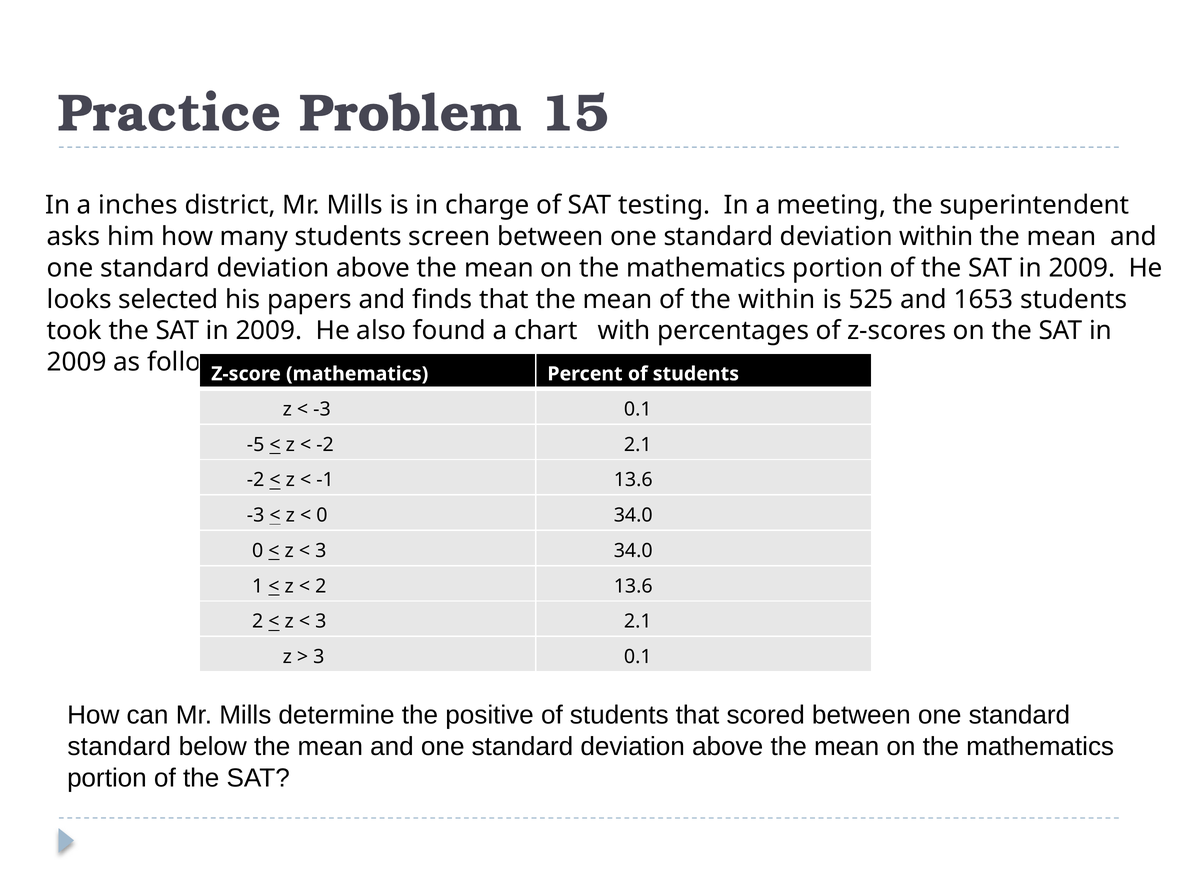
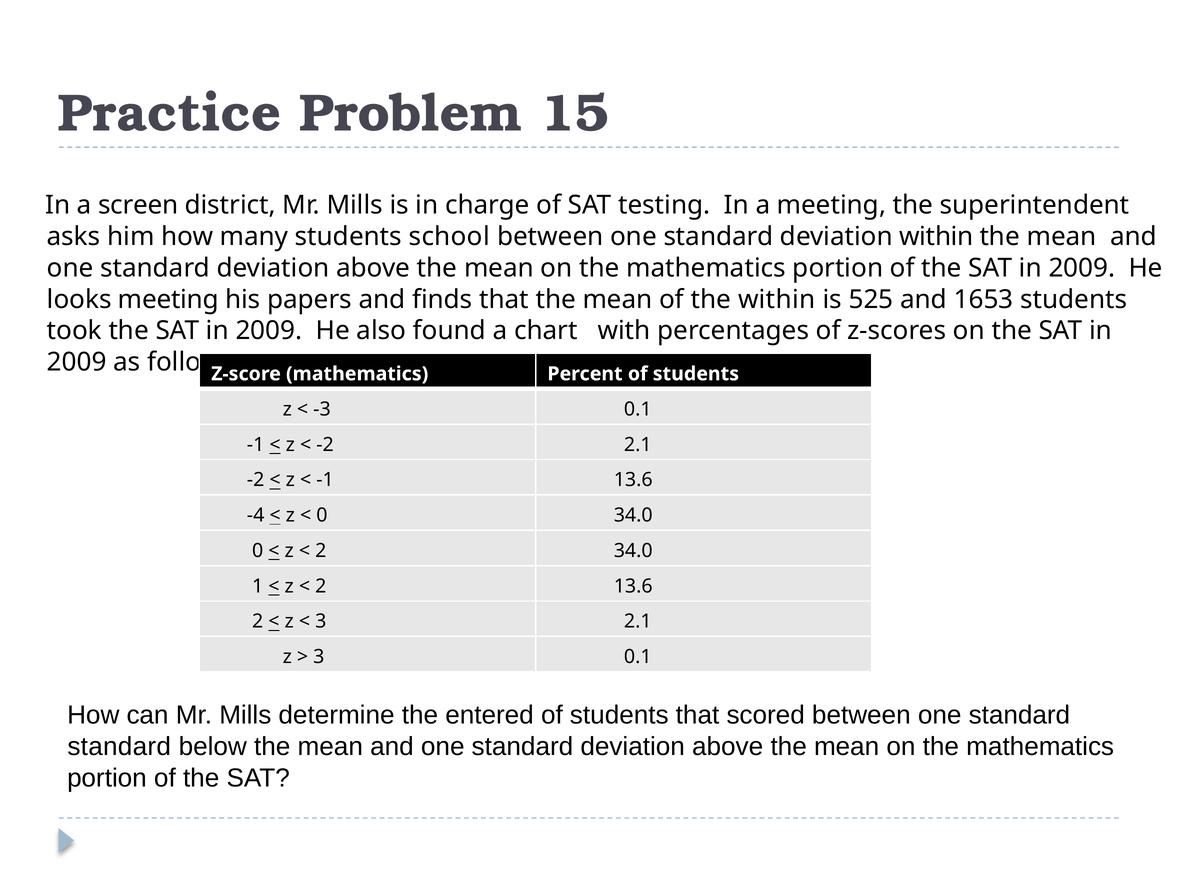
inches: inches -> screen
screen: screen -> school
looks selected: selected -> meeting
-5 at (256, 445): -5 -> -1
-3 at (256, 516): -3 -> -4
3 at (321, 551): 3 -> 2
positive: positive -> entered
